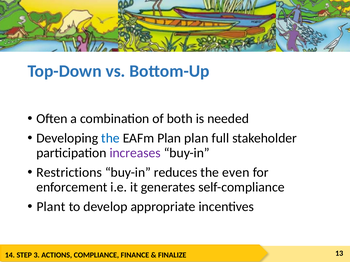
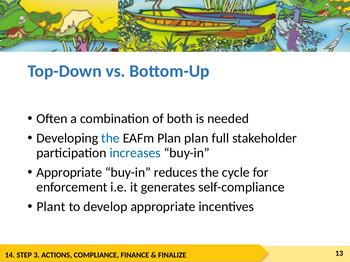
increases colour: purple -> blue
Restrictions at (69, 173): Restrictions -> Appropriate
even: even -> cycle
